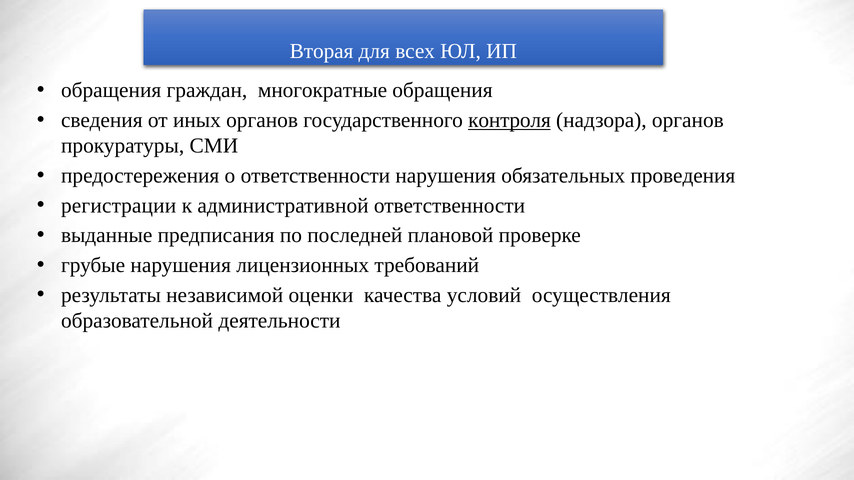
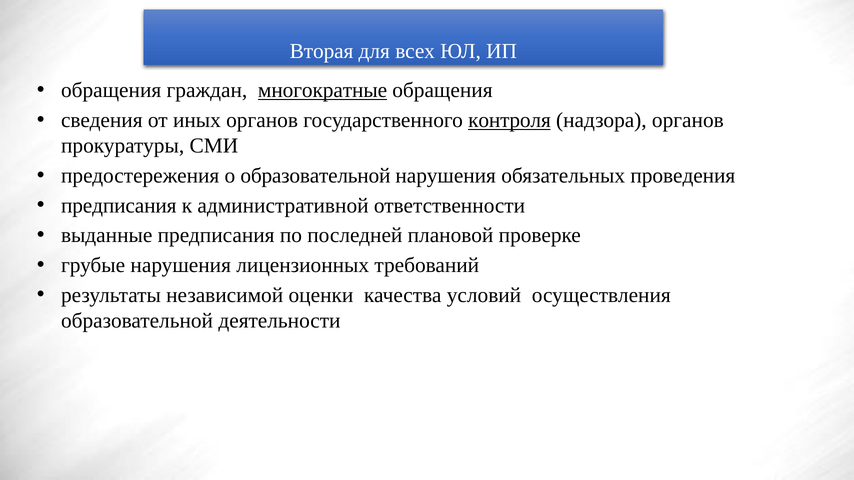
многократные underline: none -> present
о ответственности: ответственности -> образовательной
регистрации at (119, 206): регистрации -> предписания
